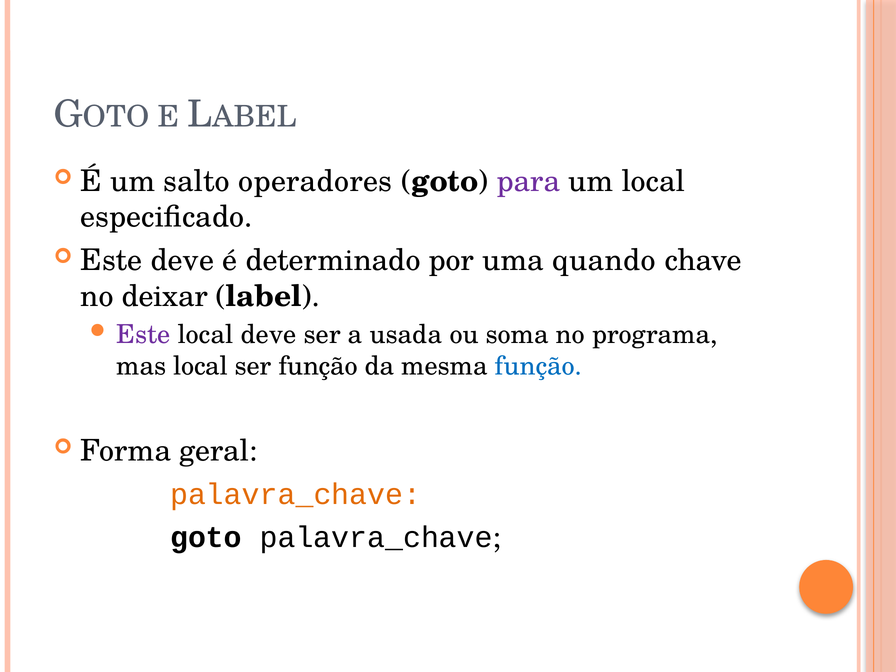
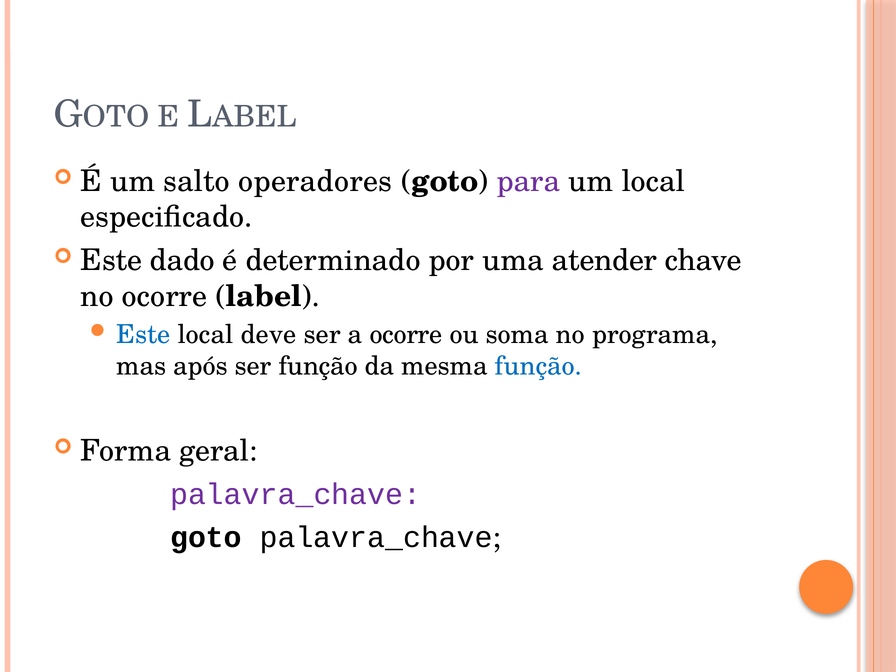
Este deve: deve -> dado
quando: quando -> atender
no deixar: deixar -> ocorre
Este at (143, 335) colour: purple -> blue
a usada: usada -> ocorre
mas local: local -> após
palavra_chave at (296, 494) colour: orange -> purple
